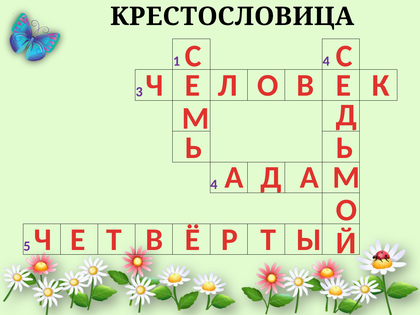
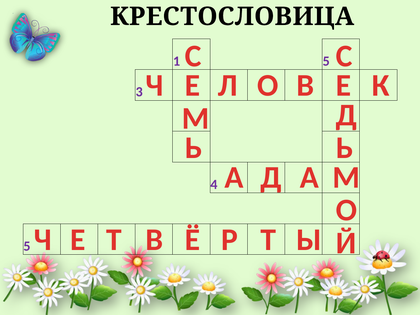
1 4: 4 -> 5
